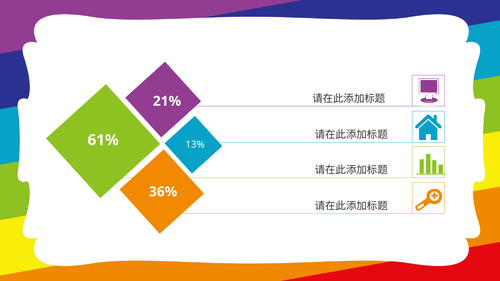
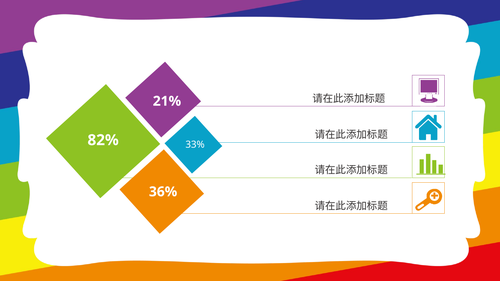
61%: 61% -> 82%
13%: 13% -> 33%
